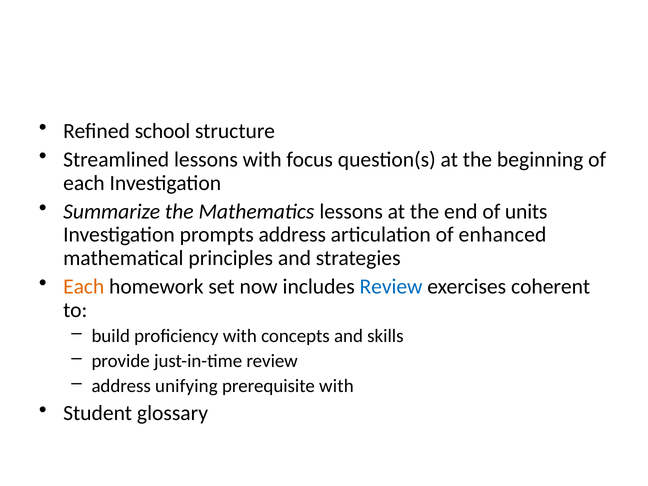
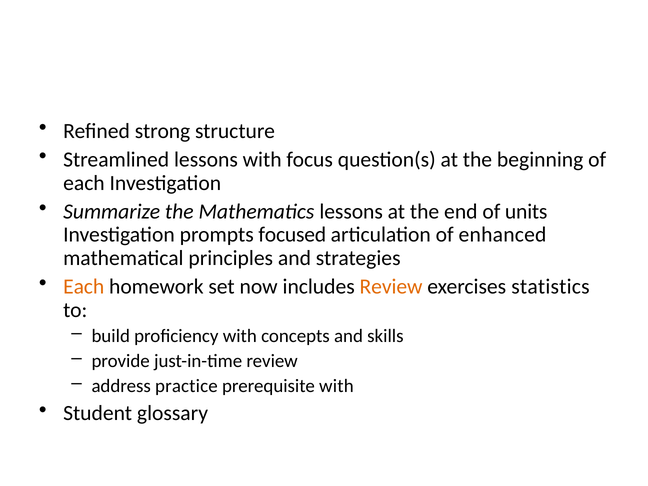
school: school -> strong
prompts address: address -> focused
Review at (391, 287) colour: blue -> orange
coherent: coherent -> statistics
unifying: unifying -> practice
